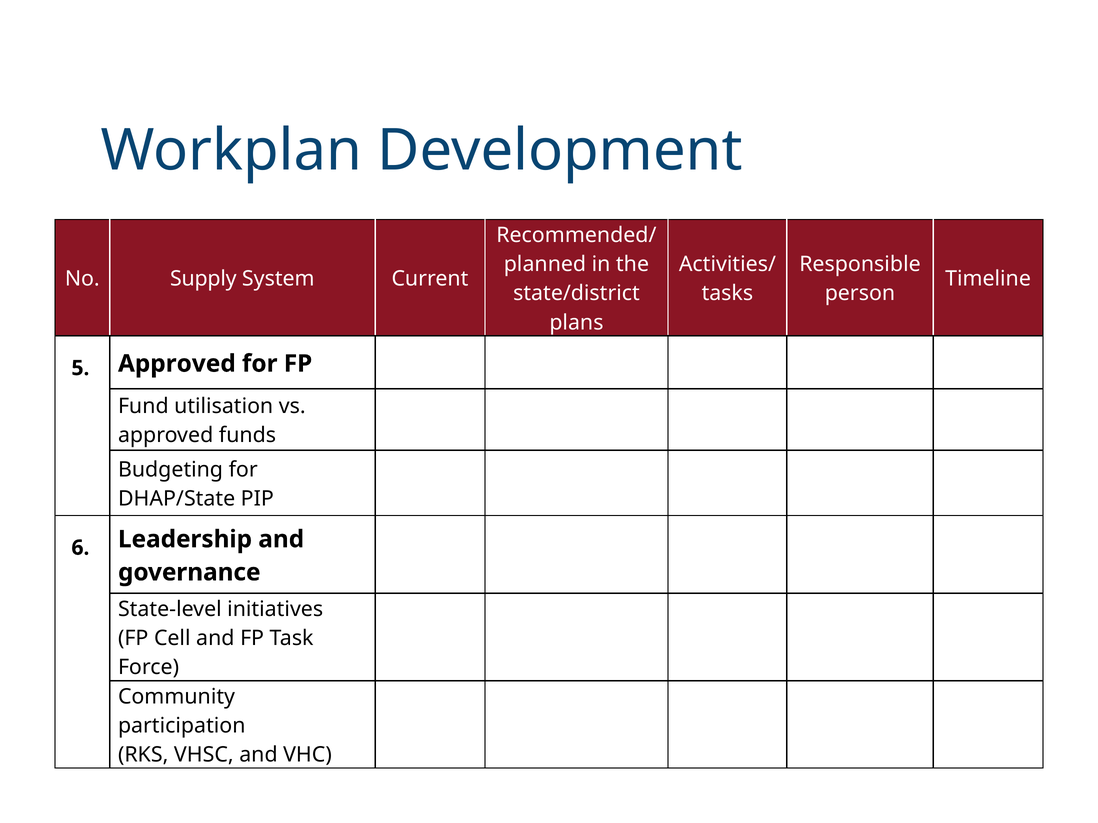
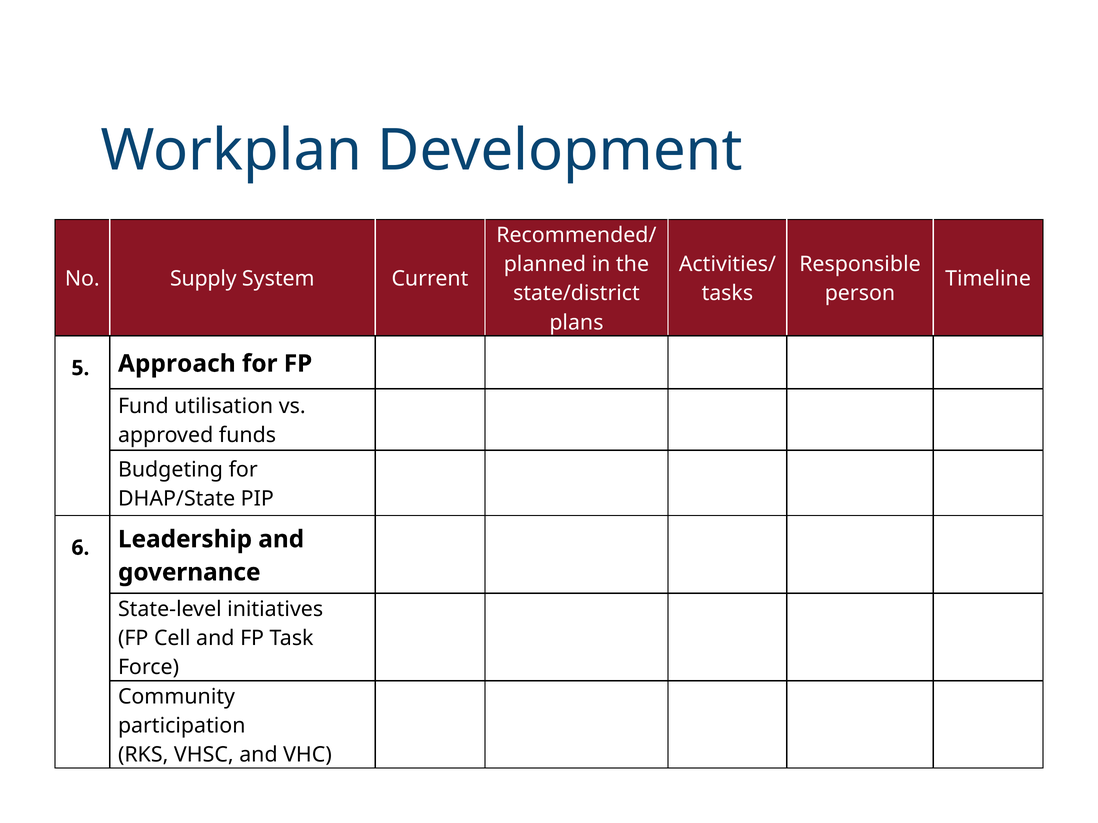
5 Approved: Approved -> Approach
